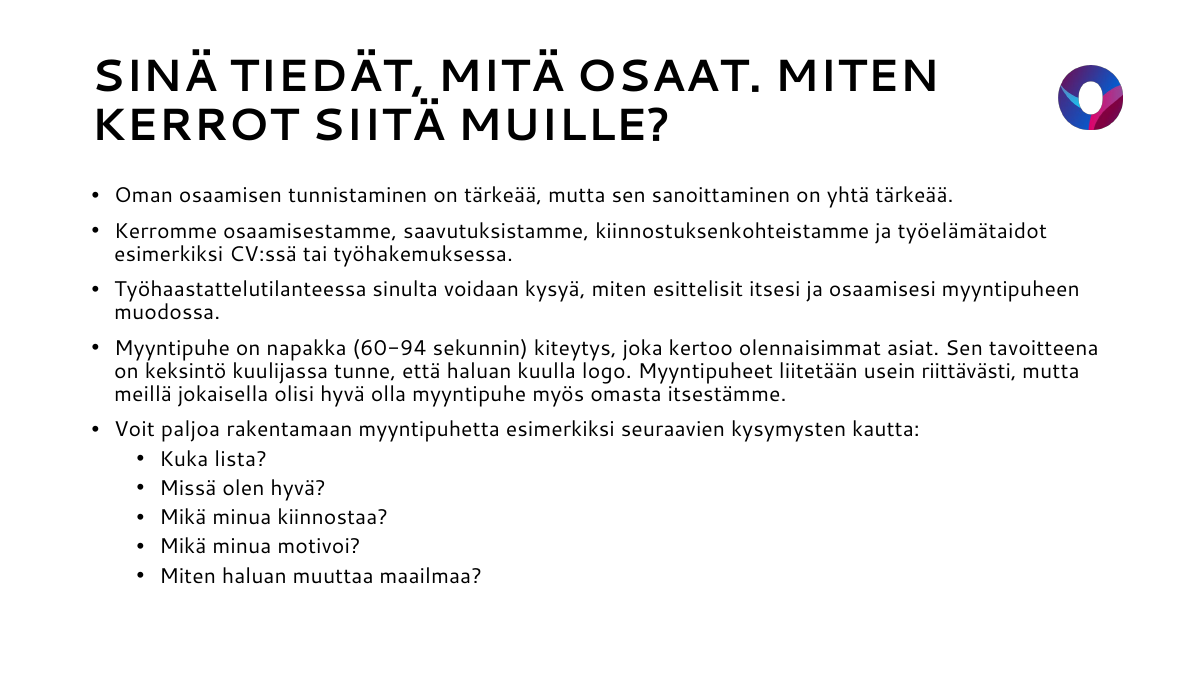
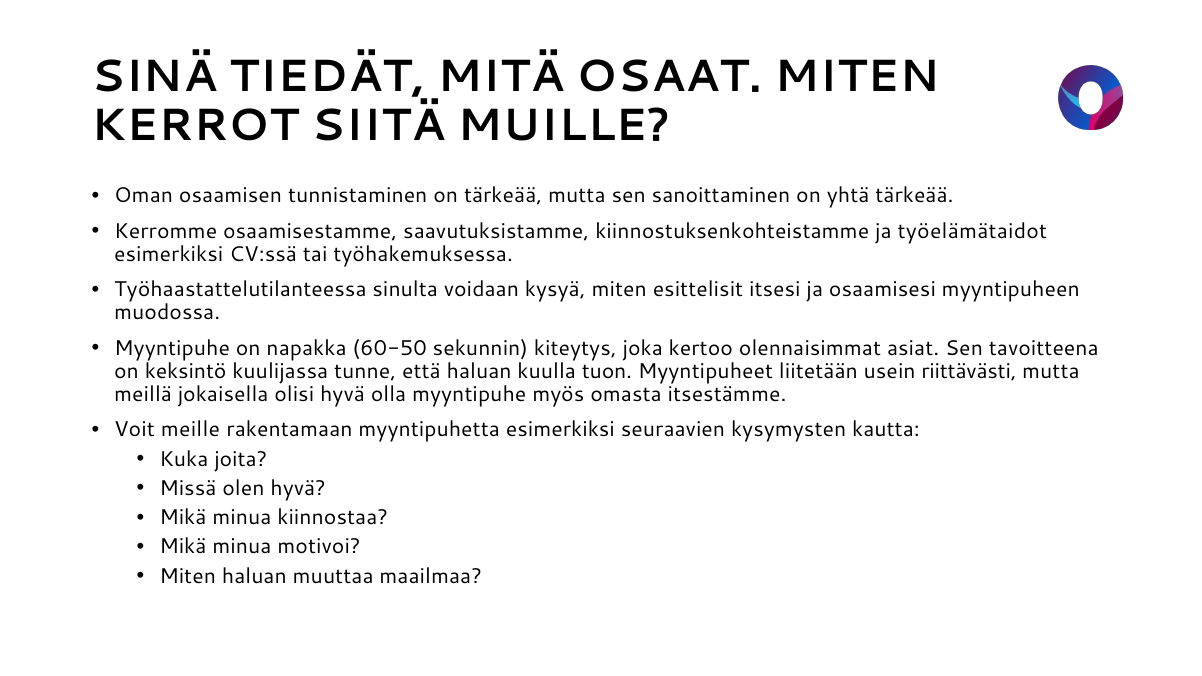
60-94: 60-94 -> 60-50
logo: logo -> tuon
paljoa: paljoa -> meille
lista: lista -> joita
